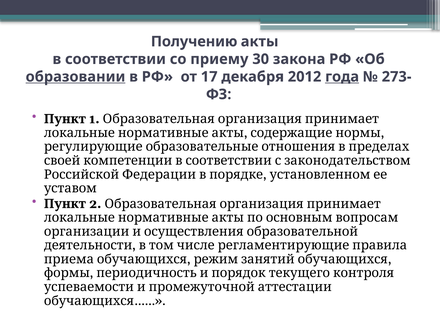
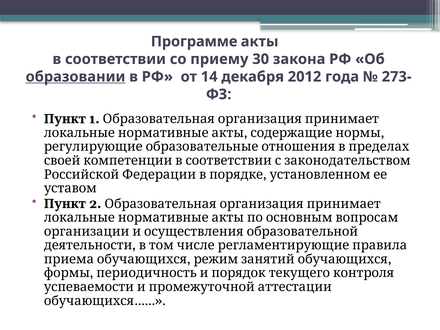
Получению: Получению -> Программе
17: 17 -> 14
года underline: present -> none
